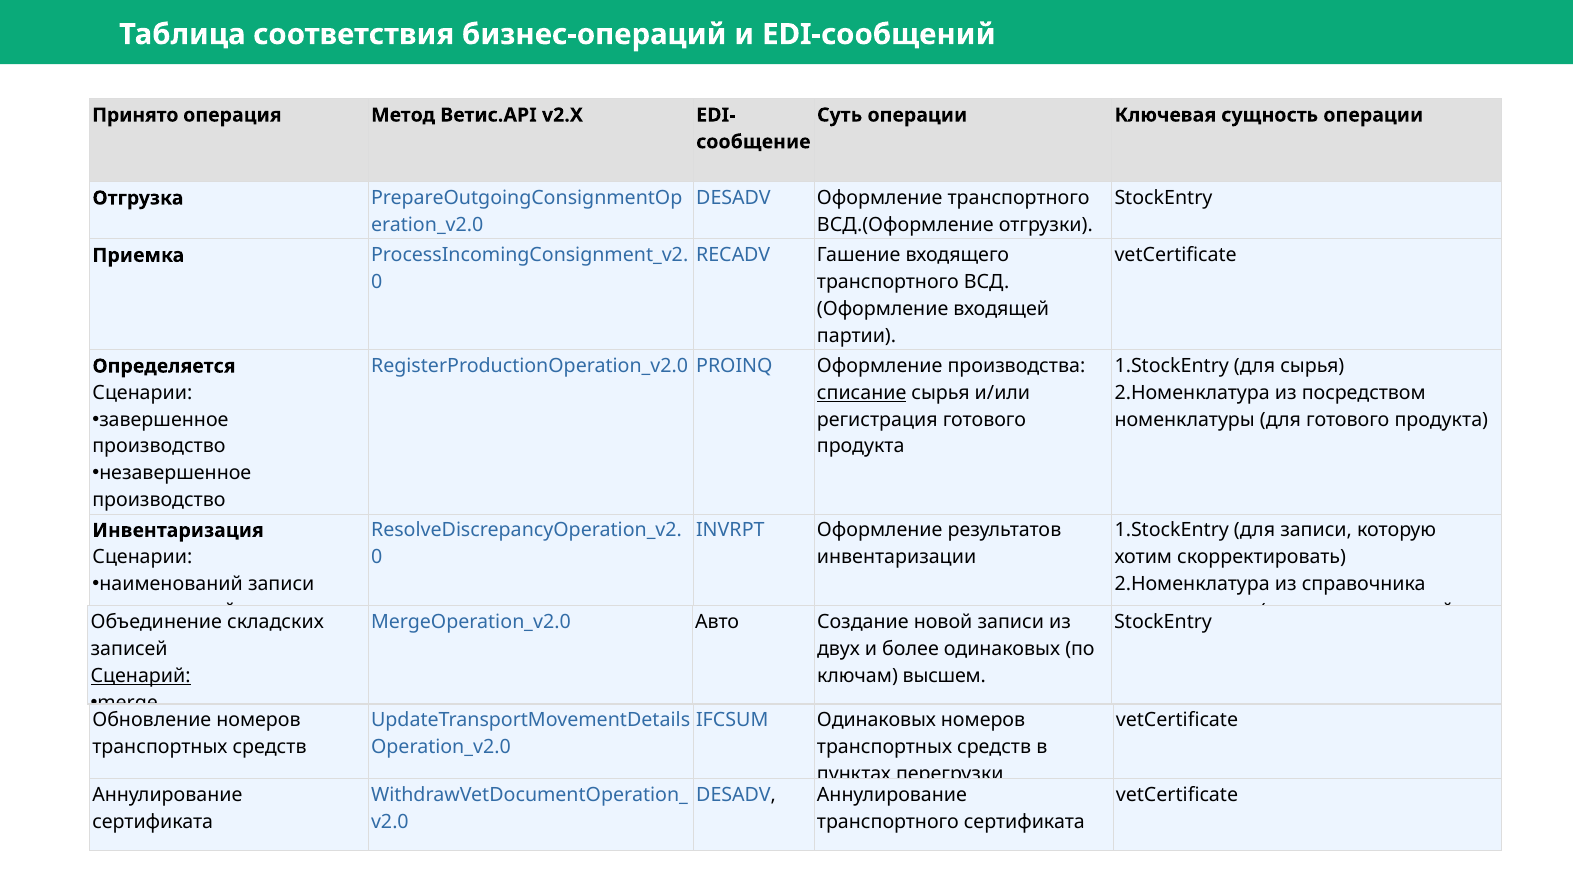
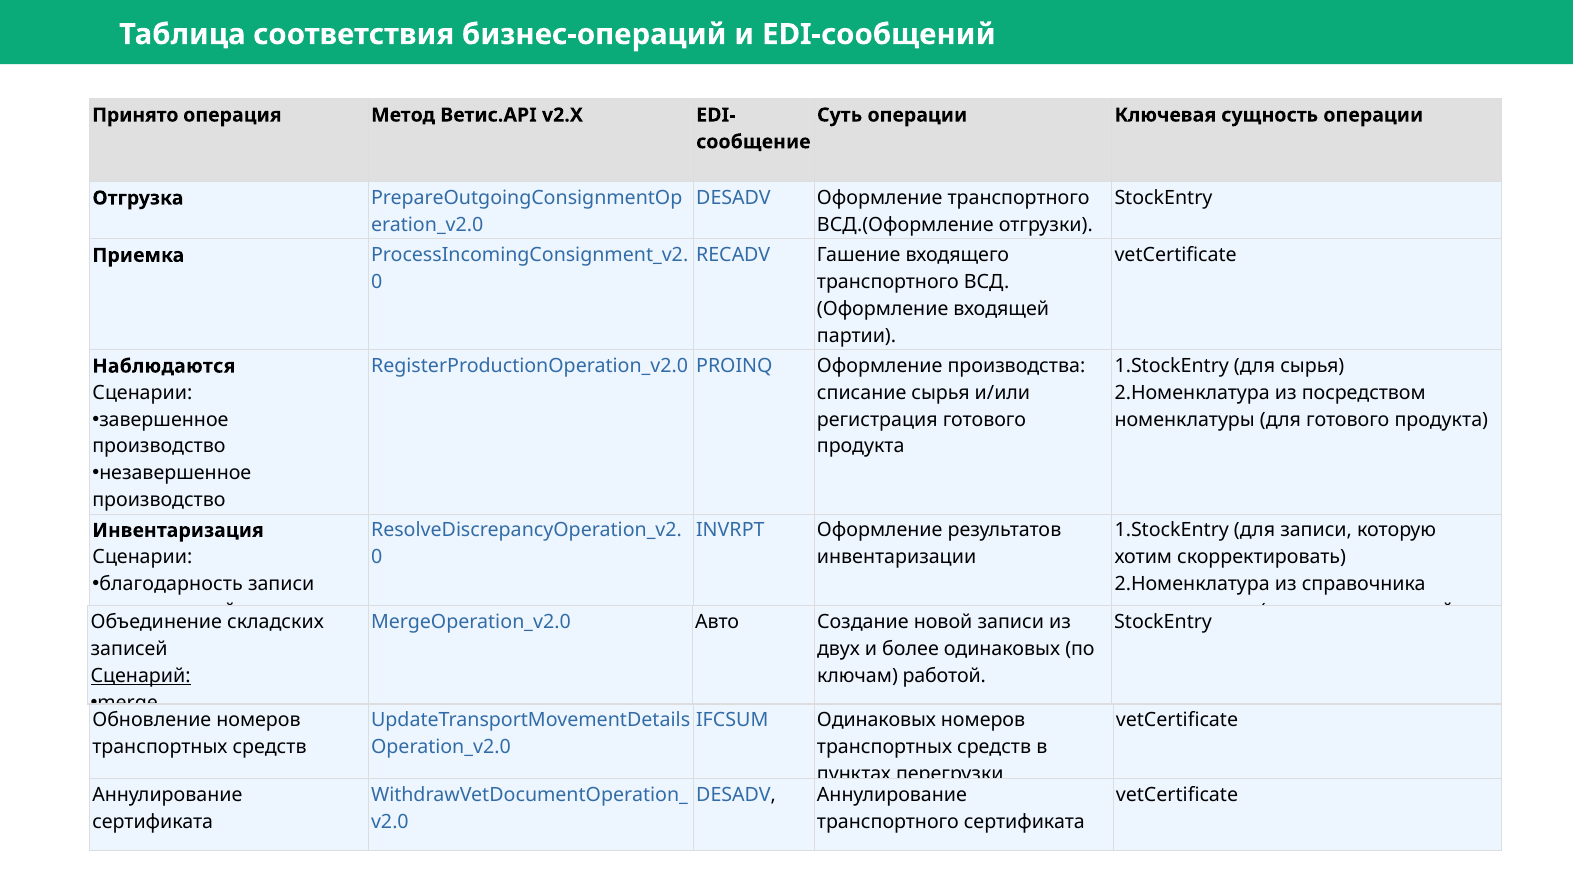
Определяется: Определяется -> Наблюдаются
списание underline: present -> none
наименований: наименований -> благодарность
высшем: высшем -> работой
